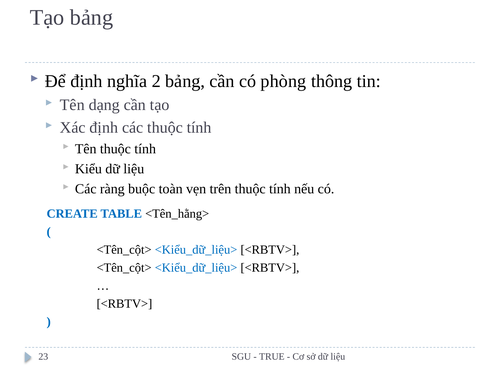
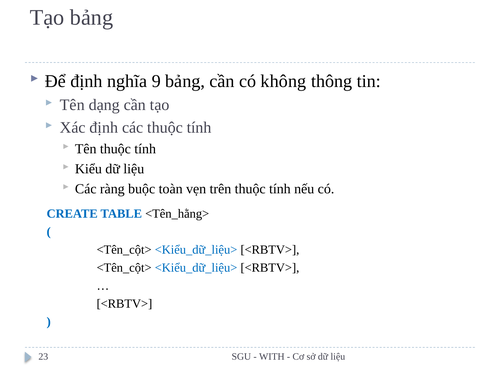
2: 2 -> 9
phòng: phòng -> không
TRUE: TRUE -> WITH
